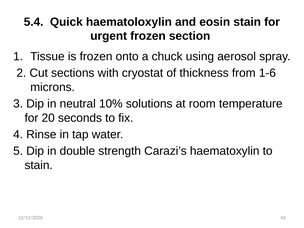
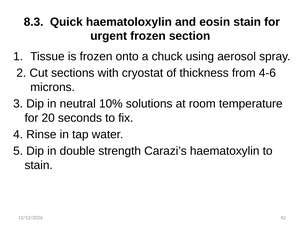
5.4: 5.4 -> 8.3
1-6: 1-6 -> 4-6
